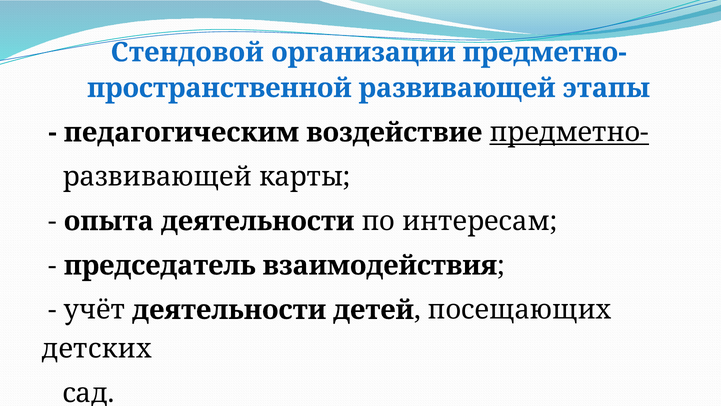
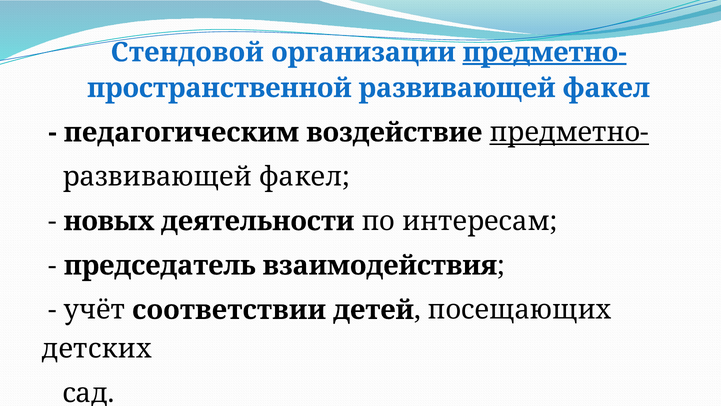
предметно- at (545, 52) underline: none -> present
этапы at (606, 88): этапы -> факел
карты at (305, 177): карты -> факел
опыта: опыта -> новых
учёт деятельности: деятельности -> соответствии
